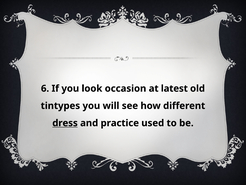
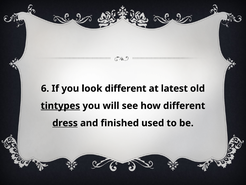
look occasion: occasion -> different
tintypes underline: none -> present
practice: practice -> finished
